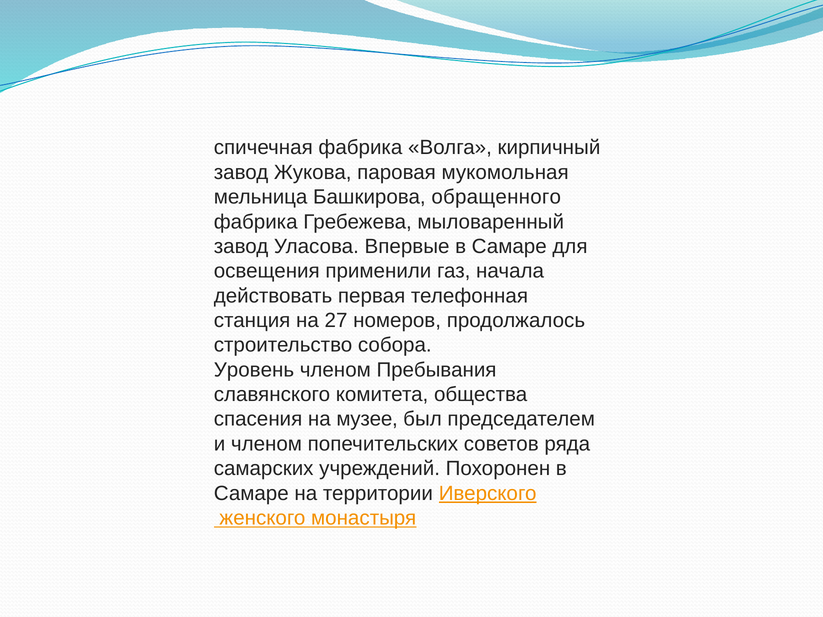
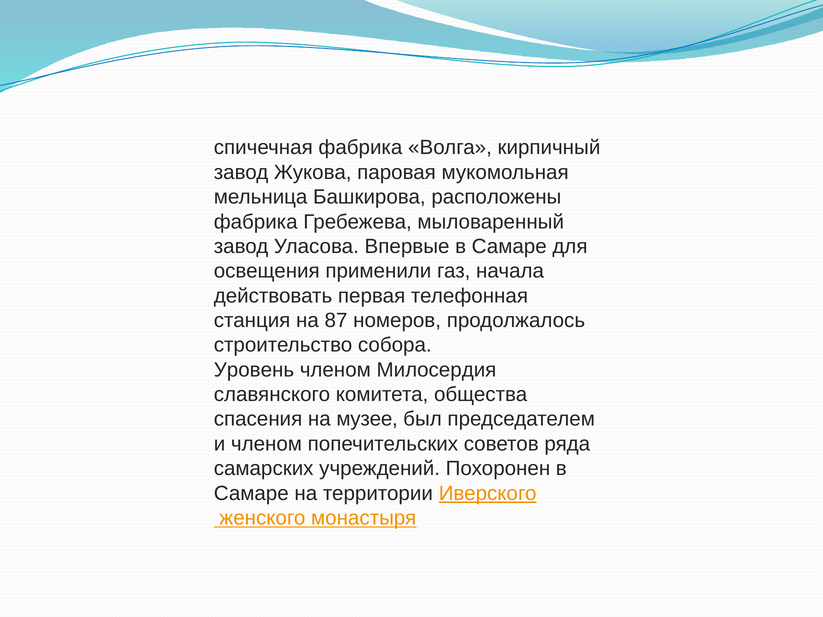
обращенного: обращенного -> расположены
27: 27 -> 87
Пребывания: Пребывания -> Милосердия
